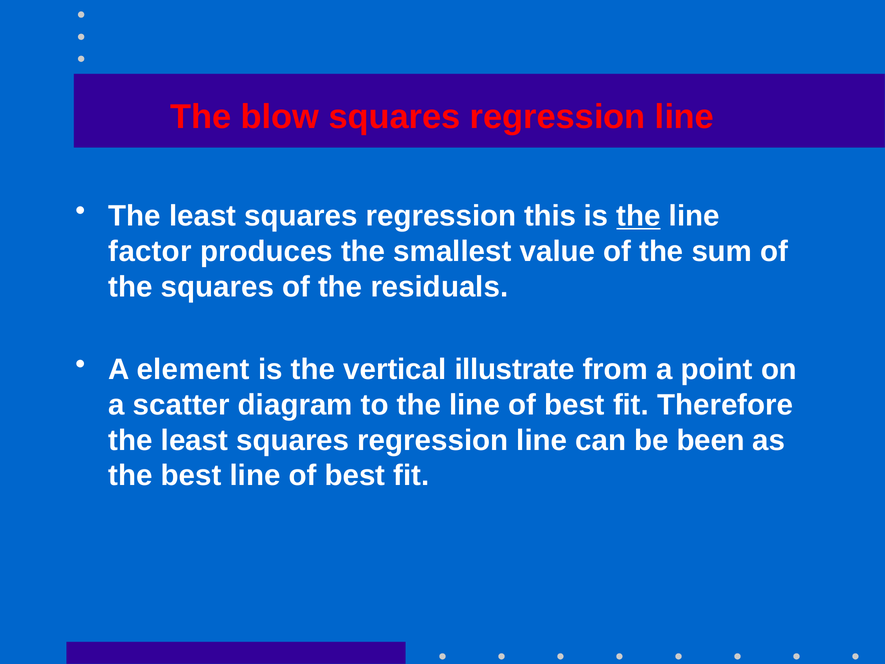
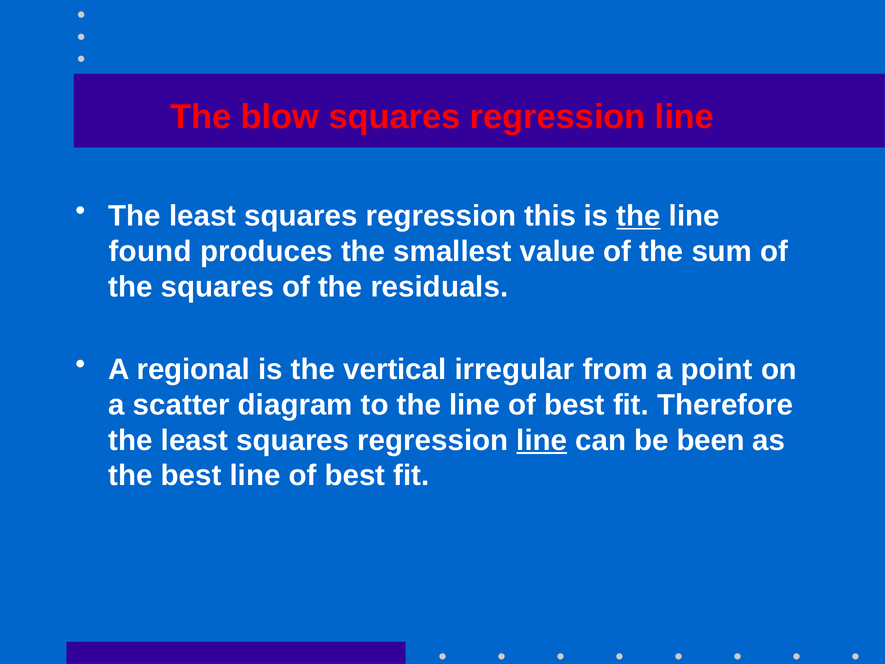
factor: factor -> found
element: element -> regional
illustrate: illustrate -> irregular
line at (542, 440) underline: none -> present
